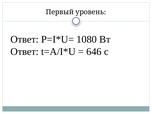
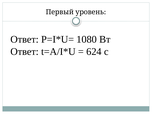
646: 646 -> 624
